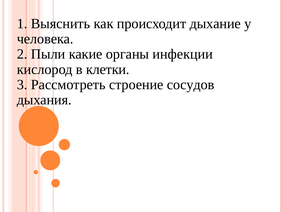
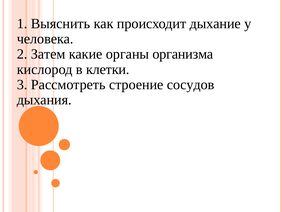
Пыли: Пыли -> Затем
инфекции: инфекции -> организма
